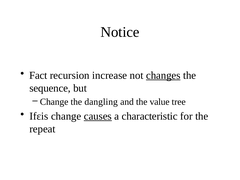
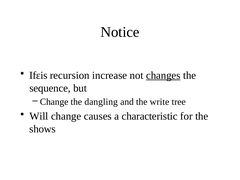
Fact: Fact -> Ifεis
value: value -> write
Ifεis: Ifεis -> Will
causes underline: present -> none
repeat: repeat -> shows
